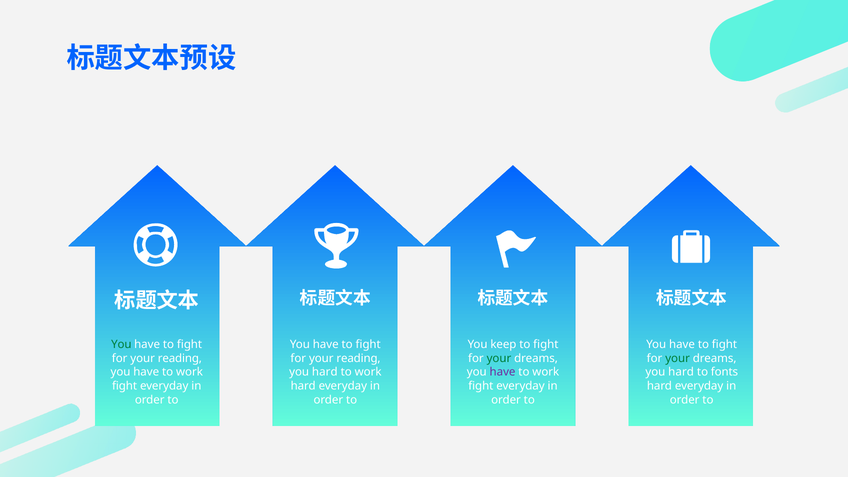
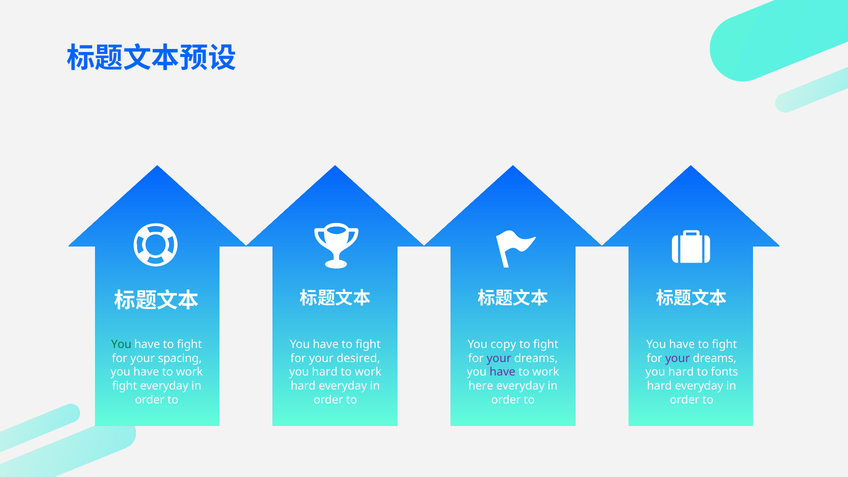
keep: keep -> copy
reading at (180, 358): reading -> spacing
reading at (358, 358): reading -> desired
your at (499, 358) colour: green -> purple
your at (678, 358) colour: green -> purple
fight at (481, 386): fight -> here
